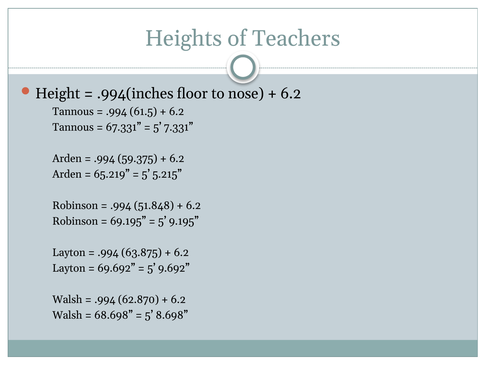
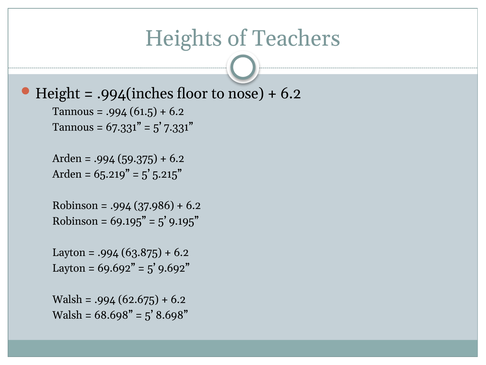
51.848: 51.848 -> 37.986
62.870: 62.870 -> 62.675
